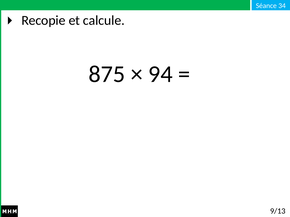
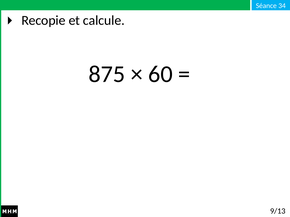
94: 94 -> 60
